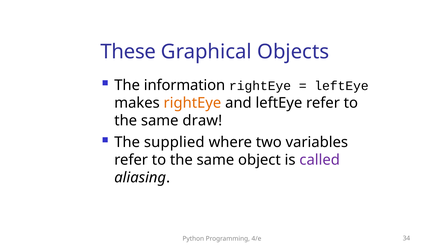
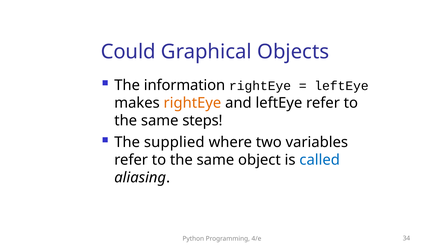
These: These -> Could
draw: draw -> steps
called colour: purple -> blue
